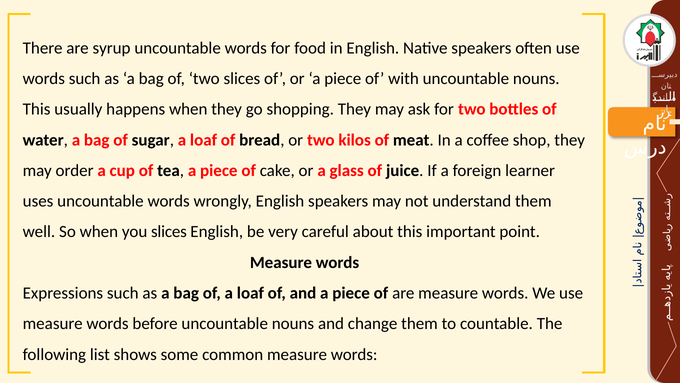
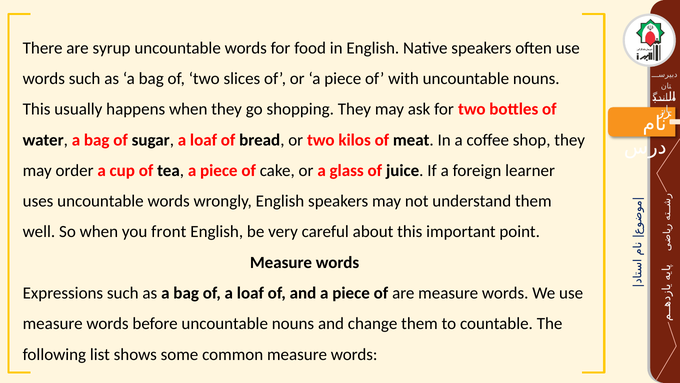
you slices: slices -> front
